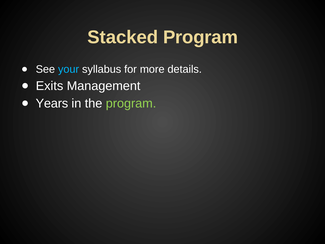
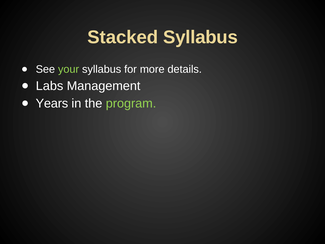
Stacked Program: Program -> Syllabus
your colour: light blue -> light green
Exits: Exits -> Labs
